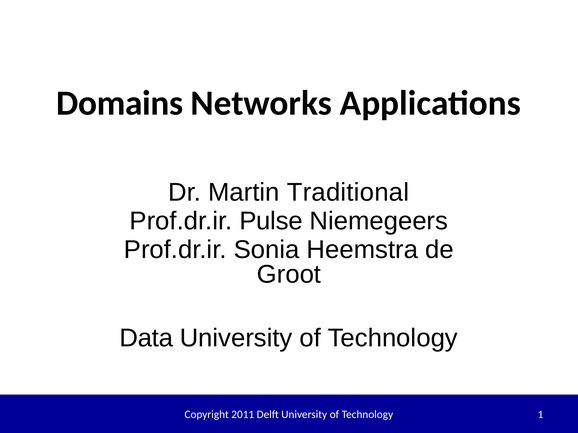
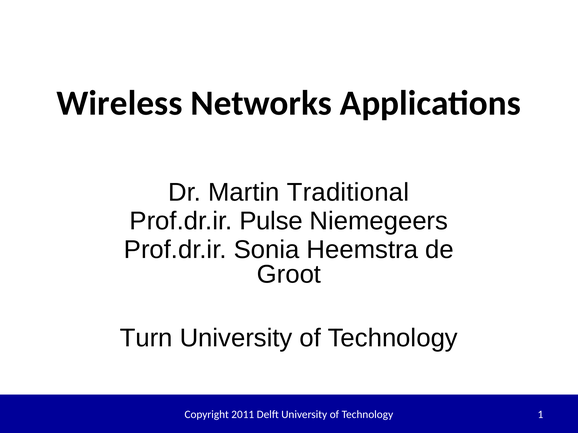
Domains: Domains -> Wireless
Data: Data -> Turn
